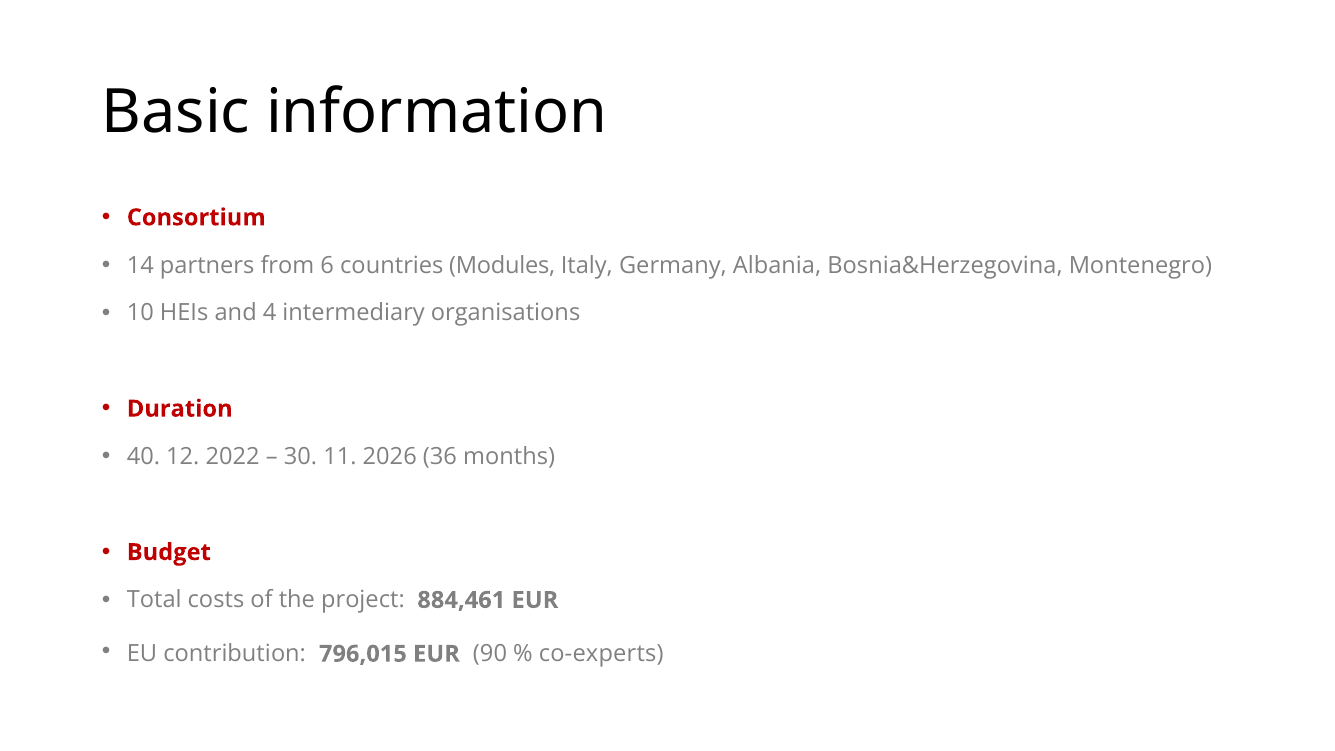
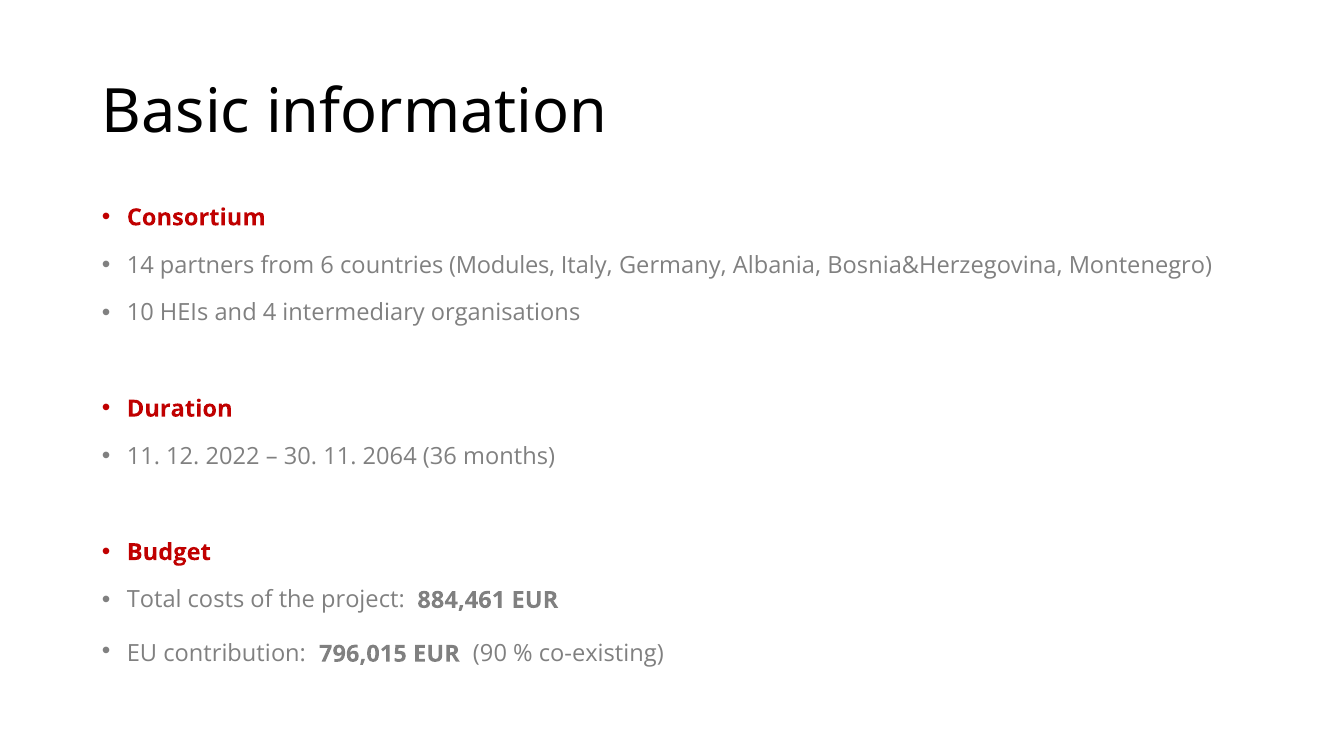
40 at (143, 457): 40 -> 11
2026: 2026 -> 2064
co-experts: co-experts -> co-existing
